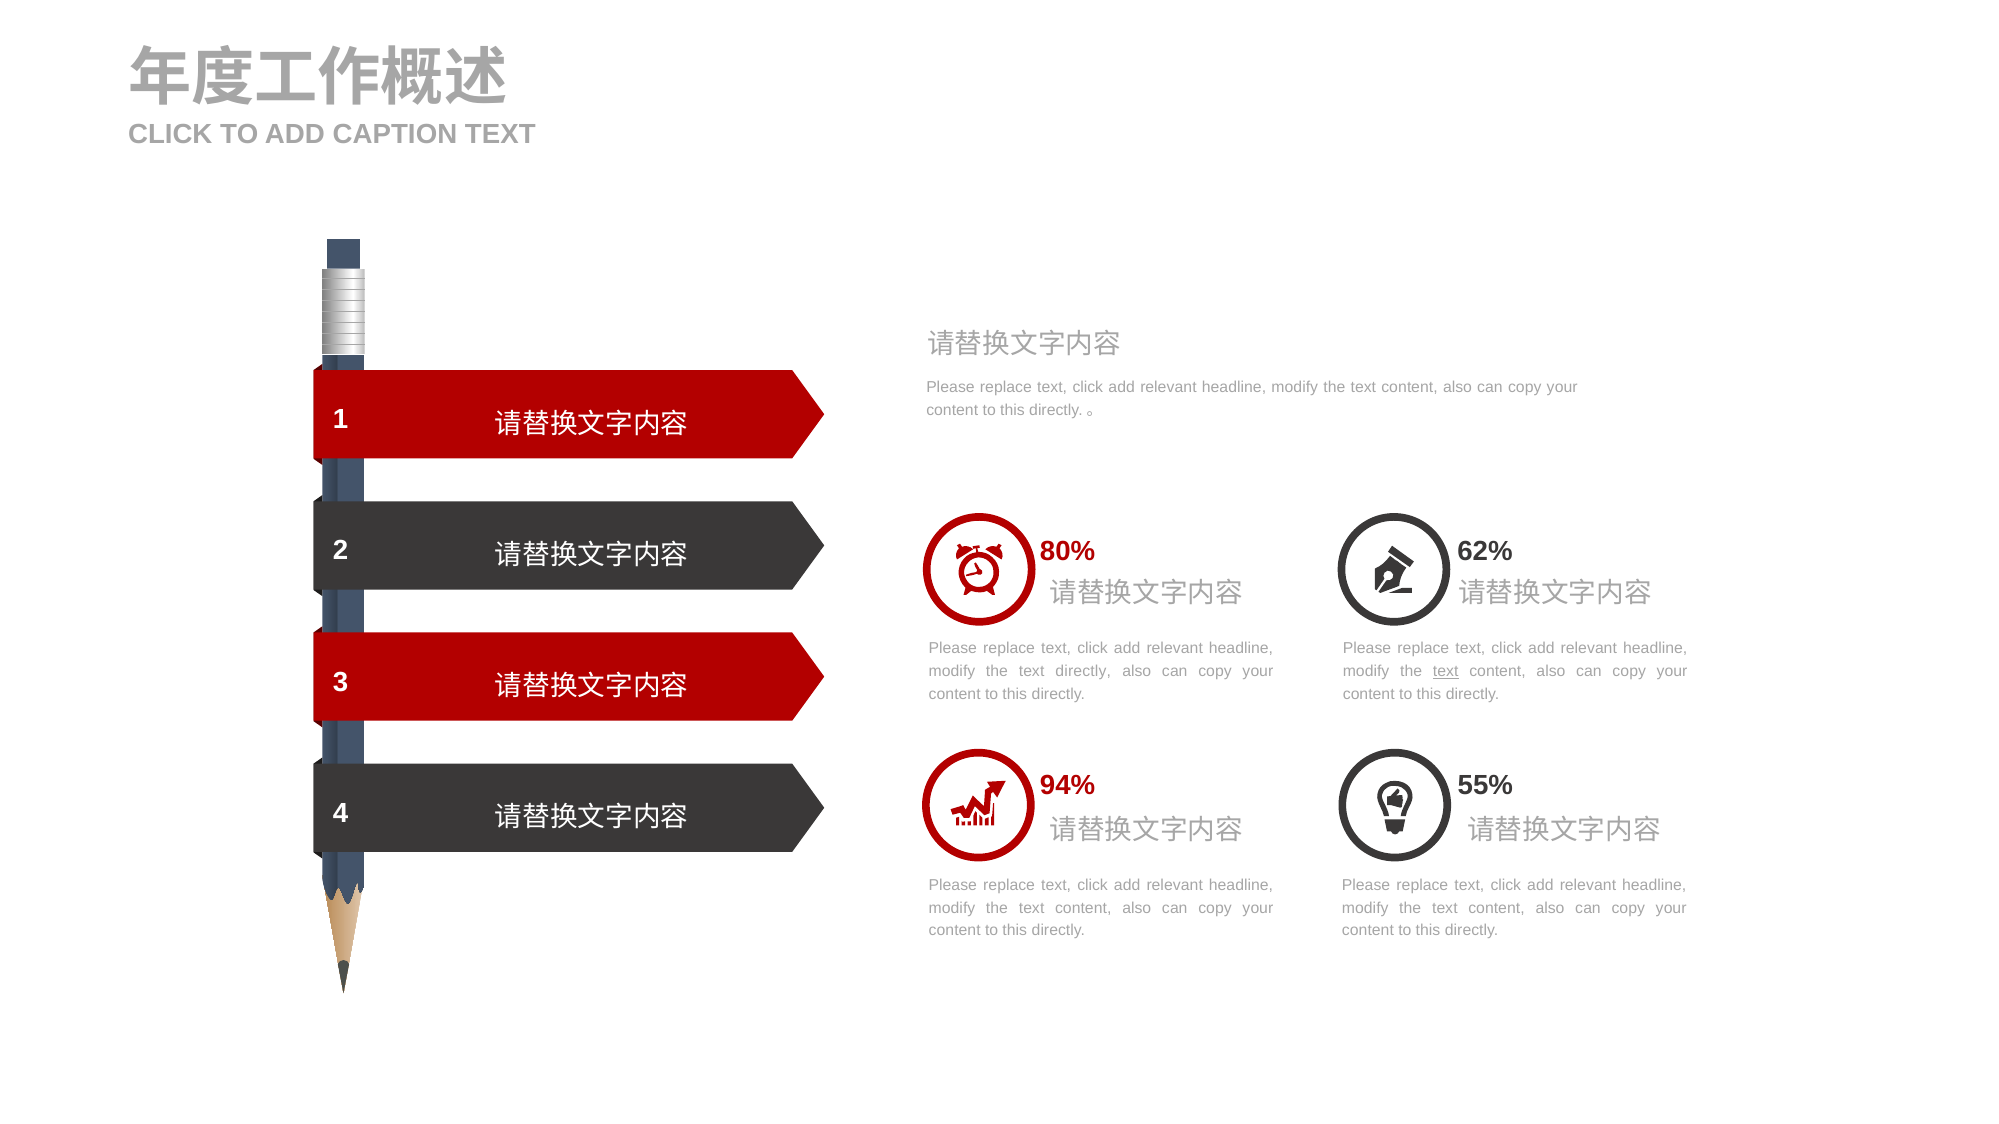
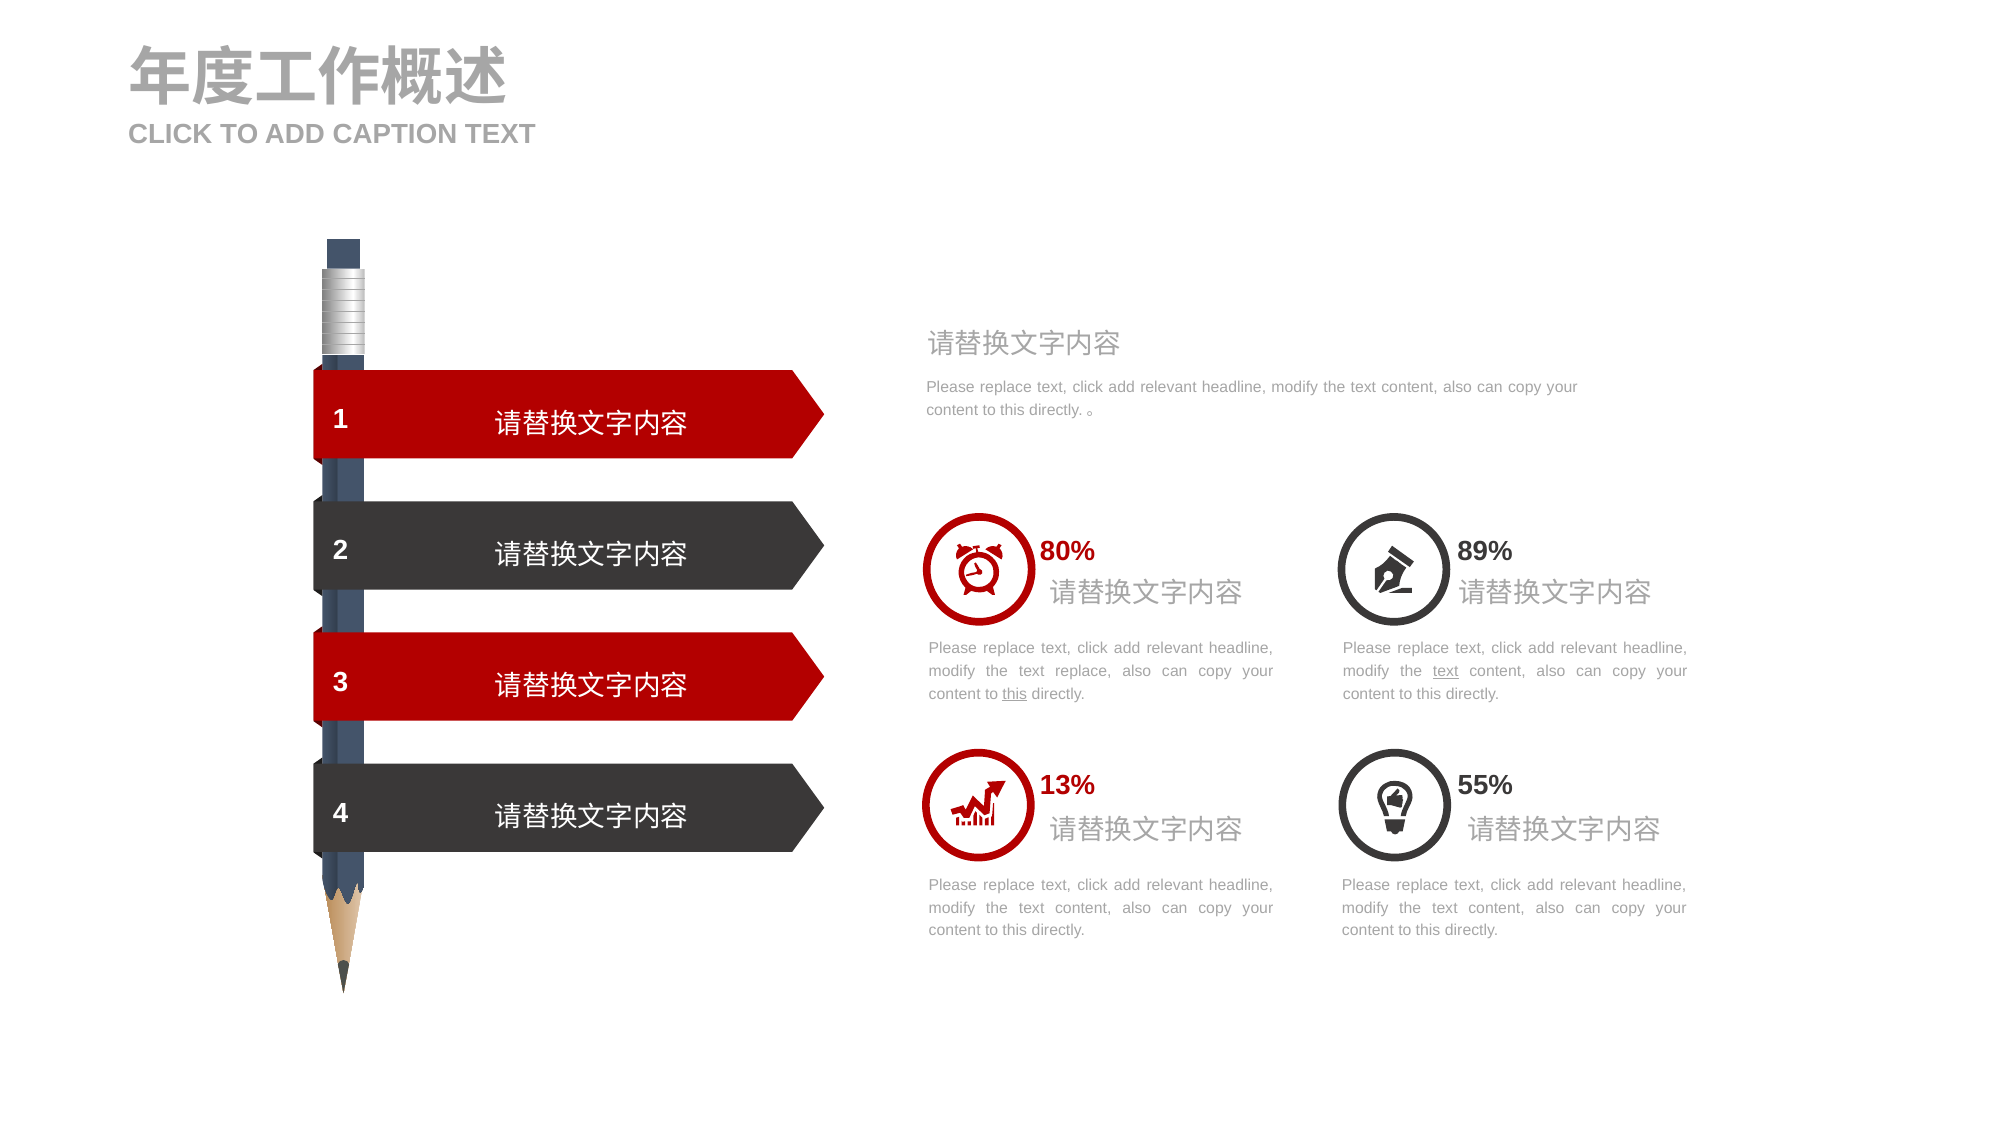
62%: 62% -> 89%
text directly: directly -> replace
this at (1015, 694) underline: none -> present
94%: 94% -> 13%
